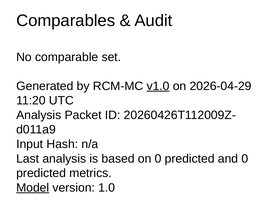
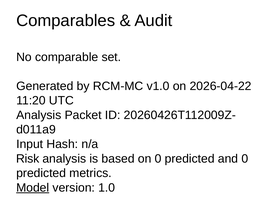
v1.0 underline: present -> none
2026-04-29: 2026-04-29 -> 2026-04-22
Last: Last -> Risk
